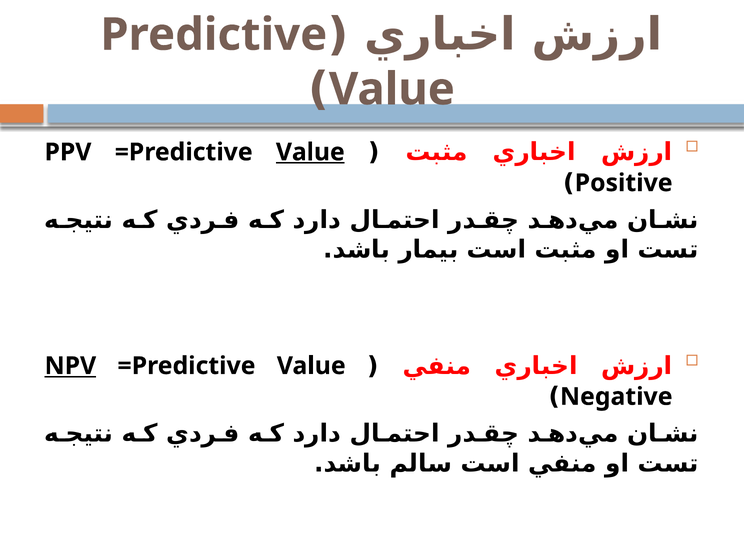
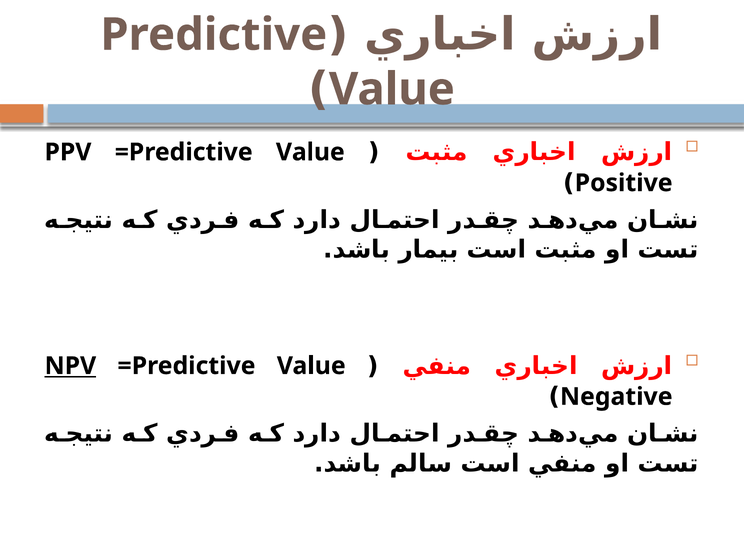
Value at (310, 152) underline: present -> none
